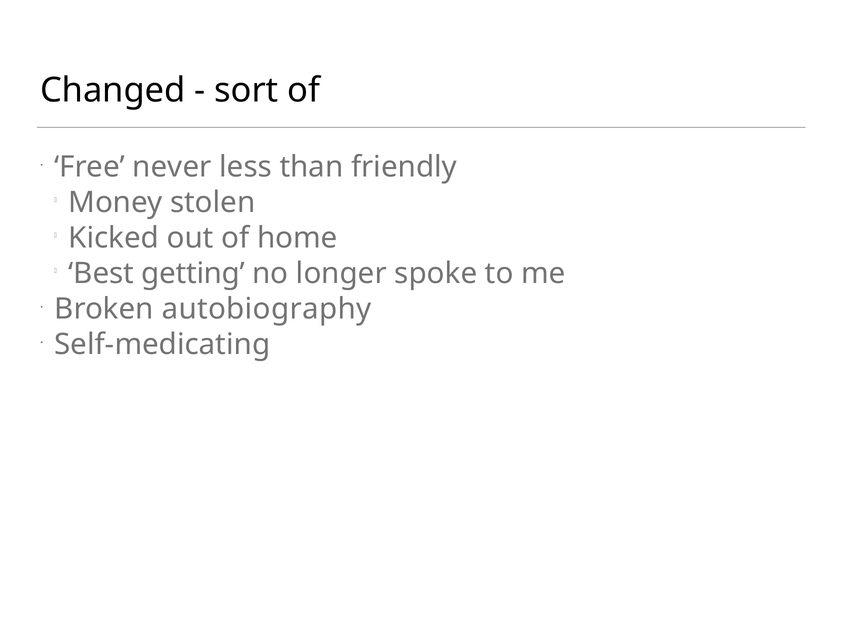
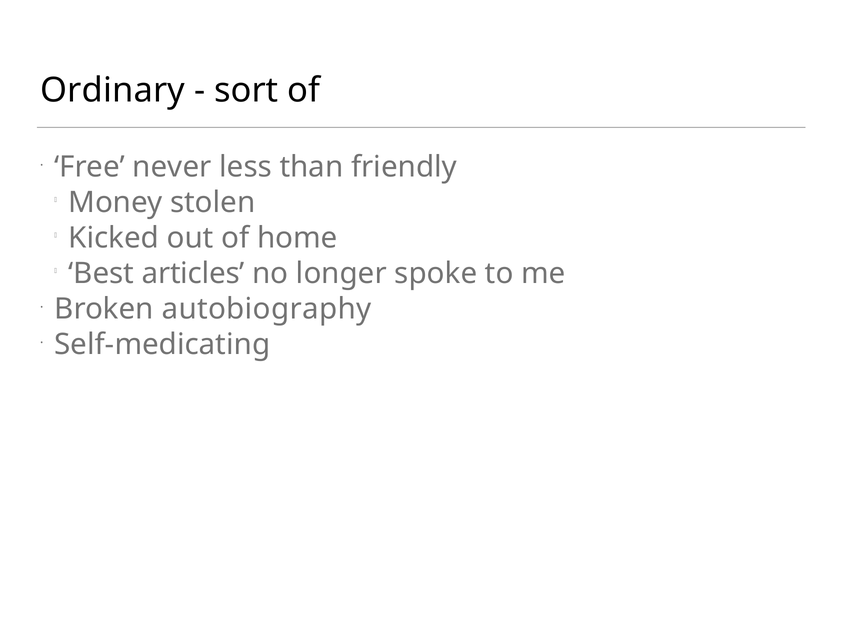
Changed: Changed -> Ordinary
getting: getting -> articles
